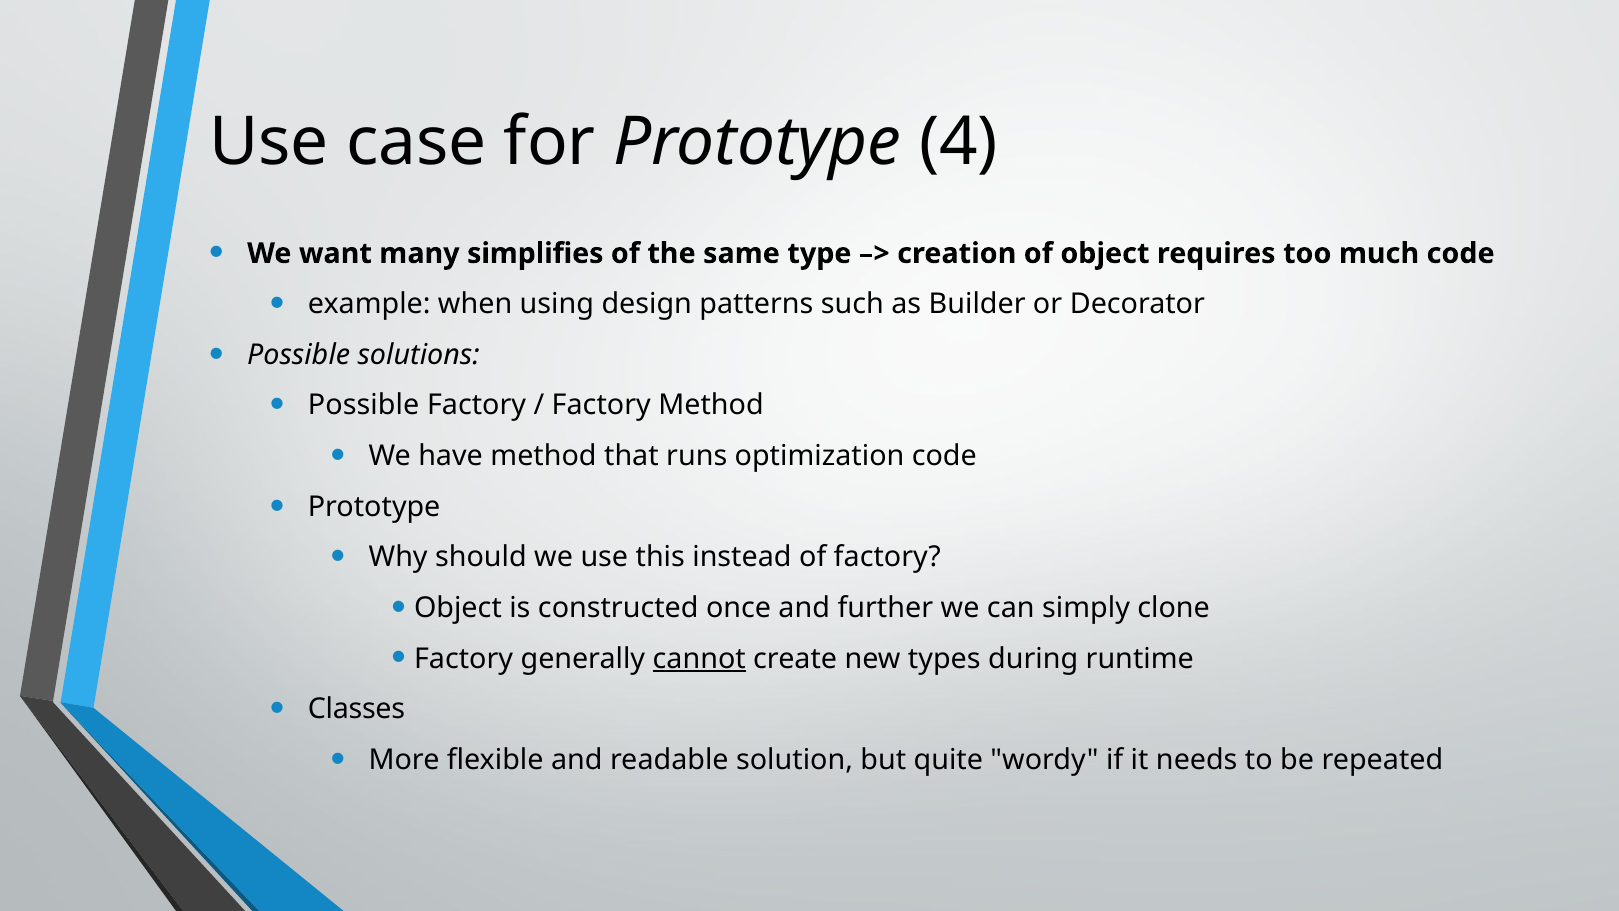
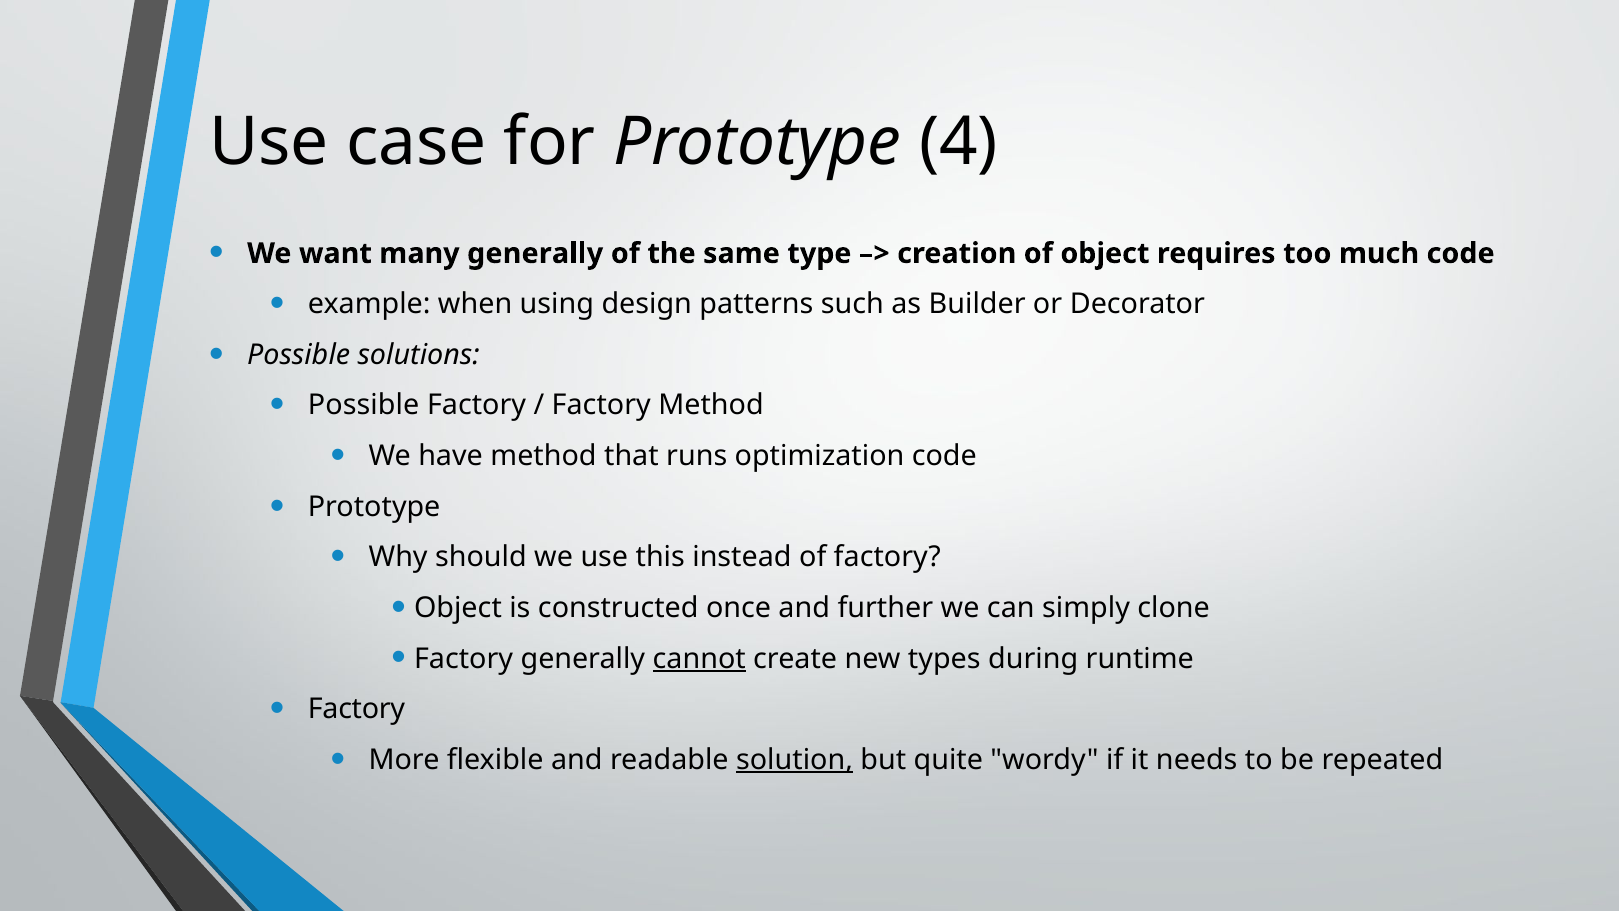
many simplifies: simplifies -> generally
Classes at (356, 709): Classes -> Factory
solution underline: none -> present
